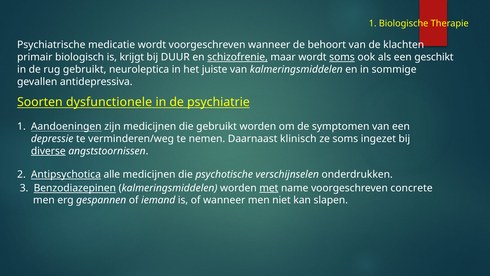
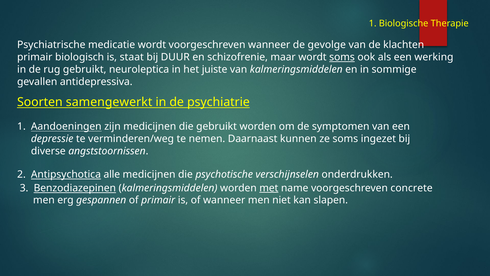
behoort: behoort -> gevolge
krijgt: krijgt -> staat
schizofrenie underline: present -> none
geschikt: geschikt -> werking
dysfunctionele: dysfunctionele -> samengewerkt
klinisch: klinisch -> kunnen
diverse underline: present -> none
of iemand: iemand -> primair
